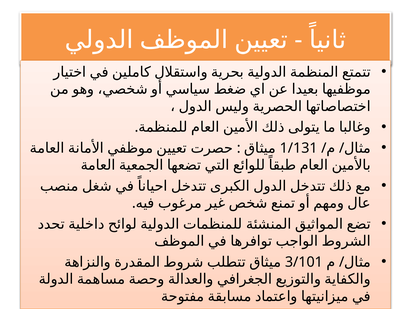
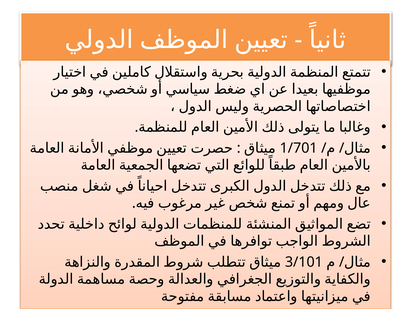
1/131: 1/131 -> 1/701
